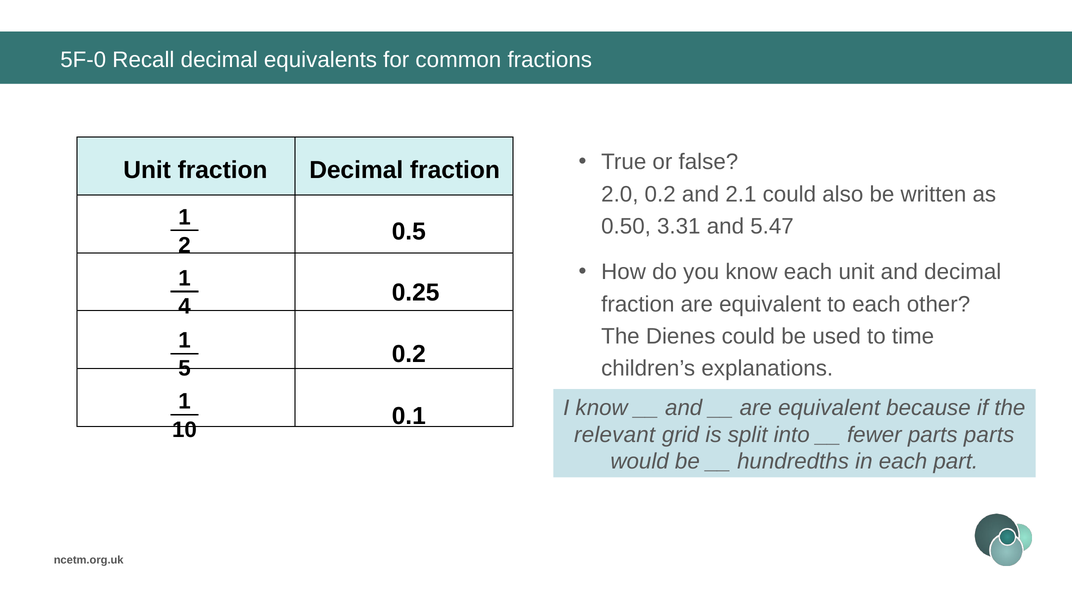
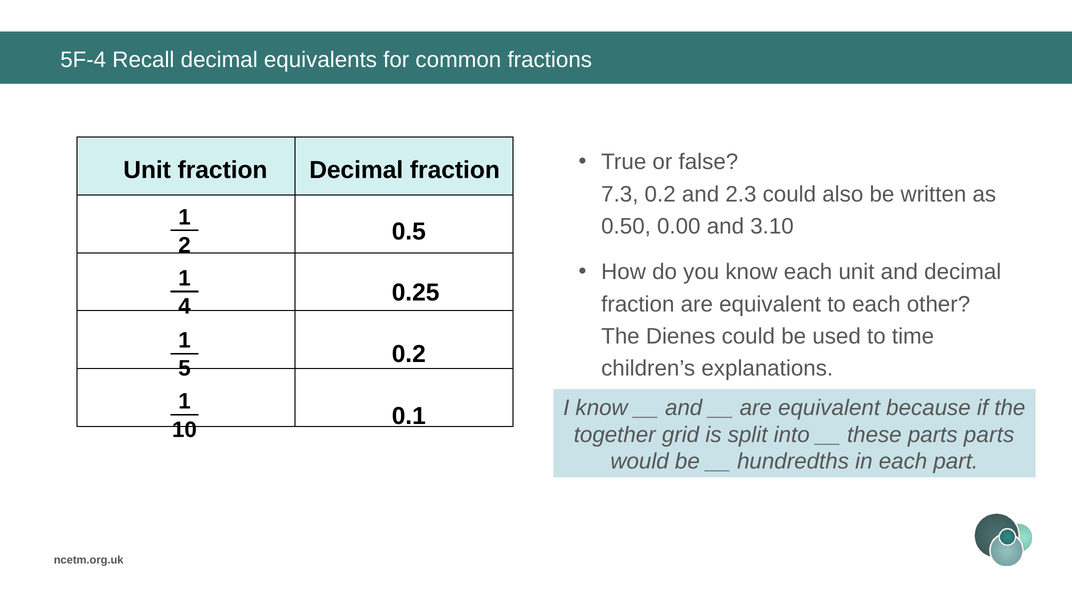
5F-0: 5F-0 -> 5F-4
2.0: 2.0 -> 7.3
2.1: 2.1 -> 2.3
3.31: 3.31 -> 0.00
5.47: 5.47 -> 3.10
relevant: relevant -> together
fewer: fewer -> these
